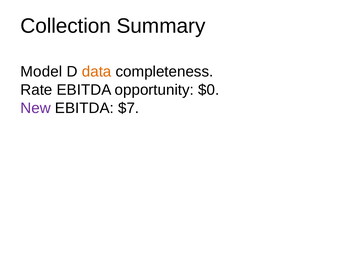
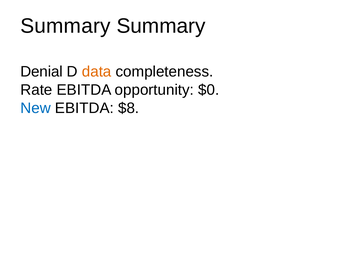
Collection at (66, 26): Collection -> Summary
Model: Model -> Denial
New colour: purple -> blue
$7: $7 -> $8
